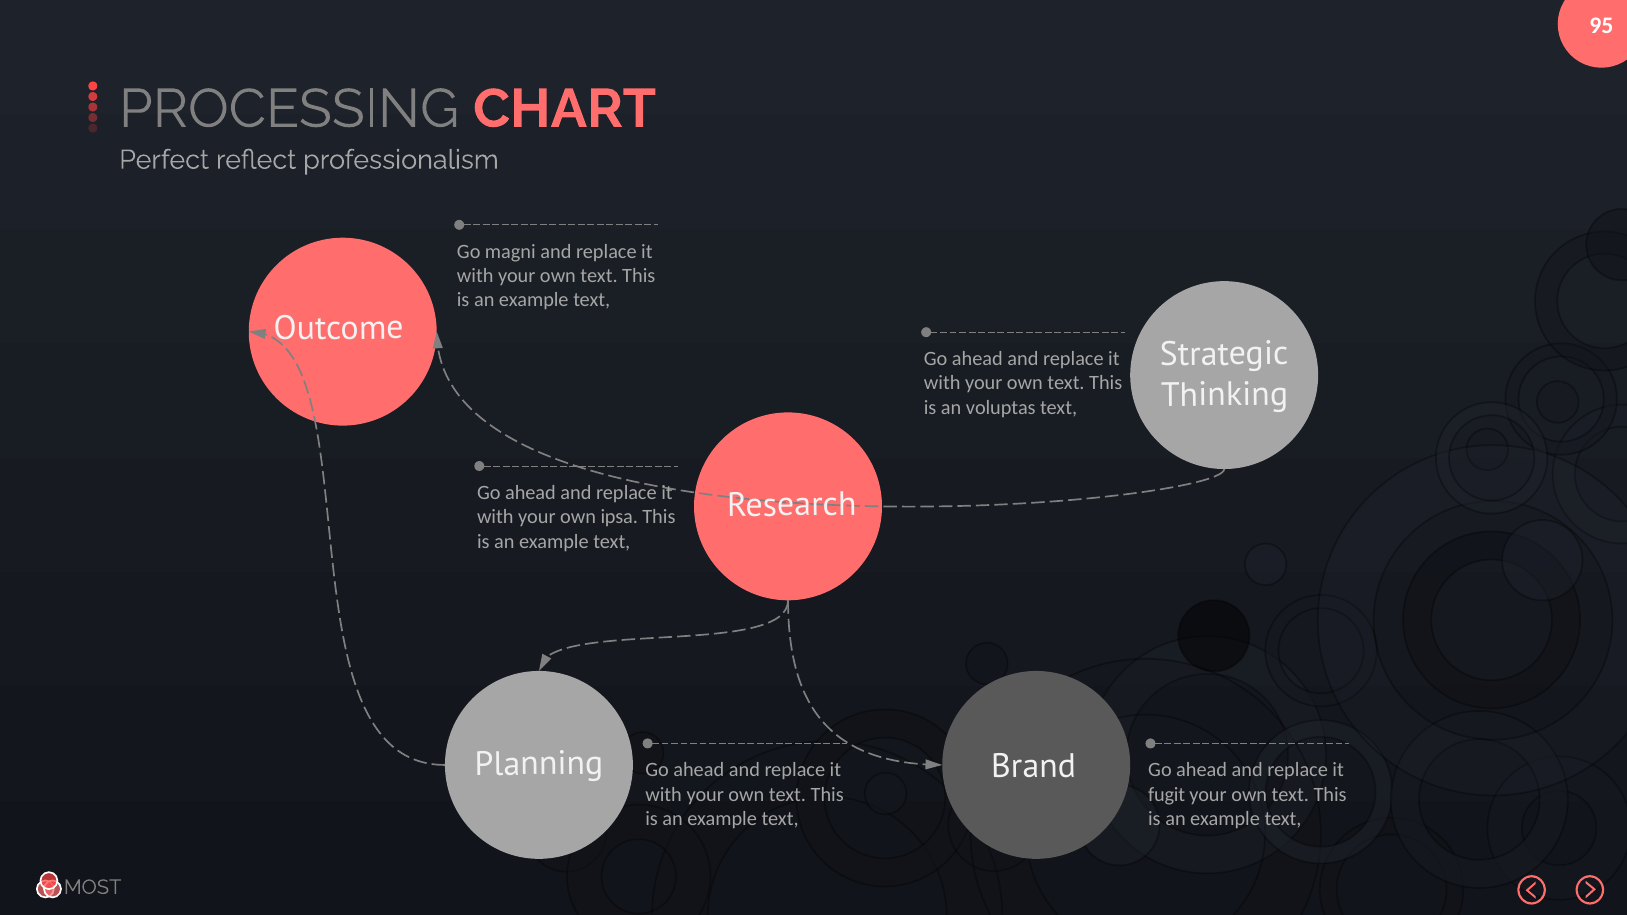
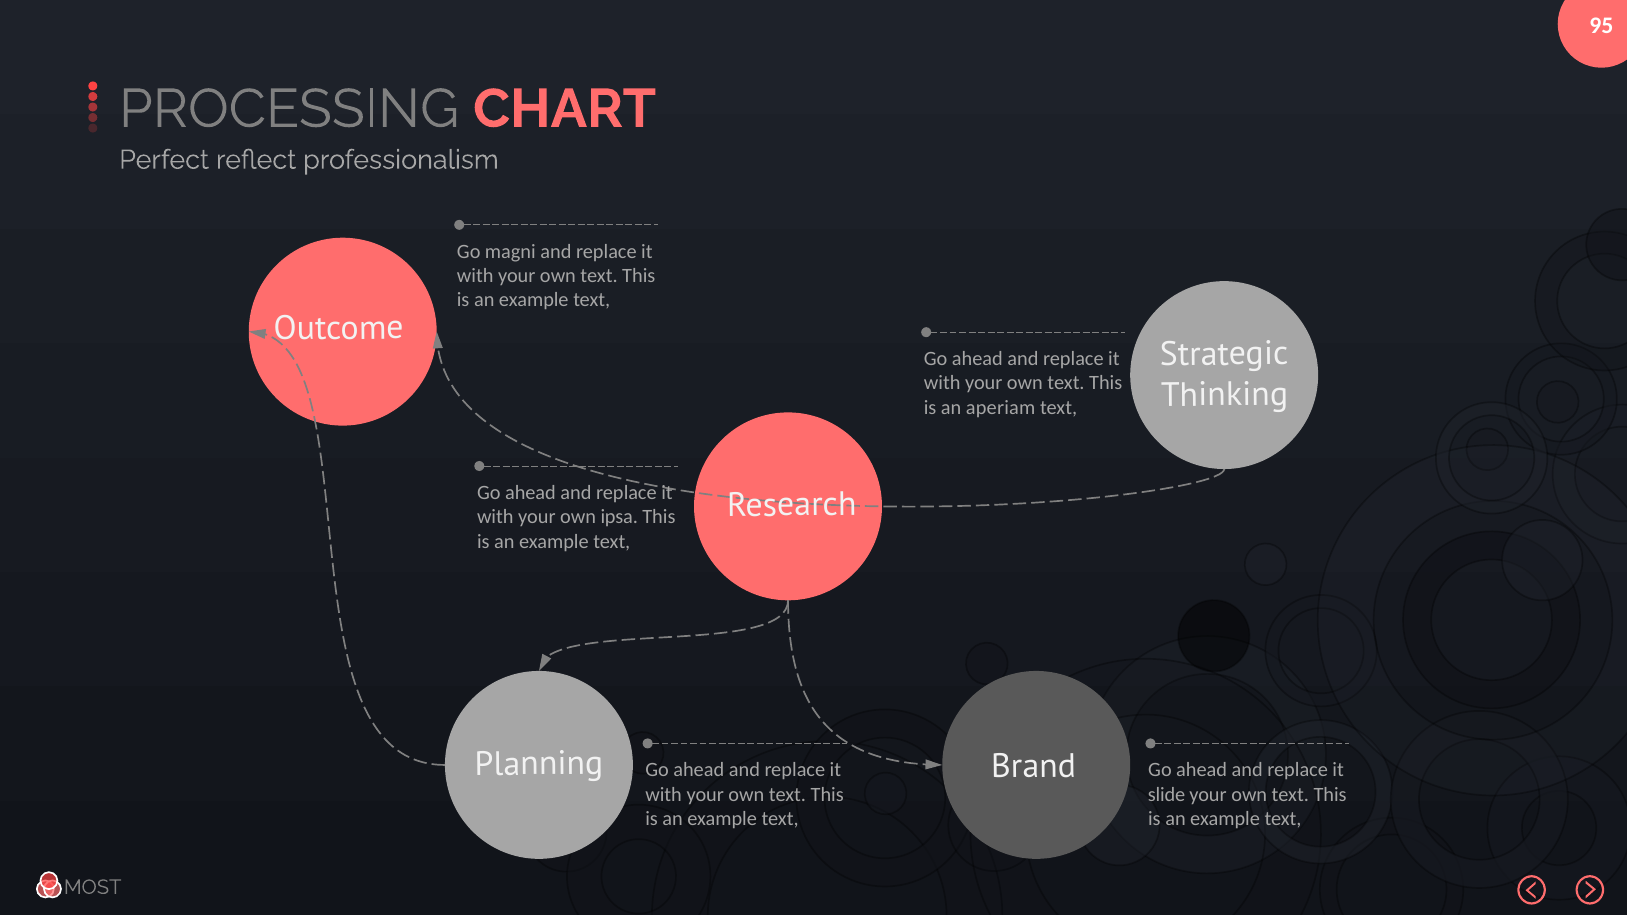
voluptas: voluptas -> aperiam
fugit: fugit -> slide
